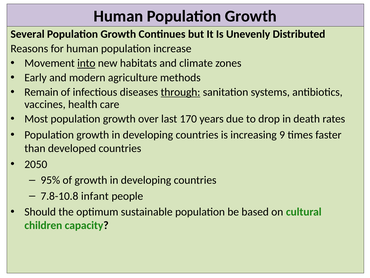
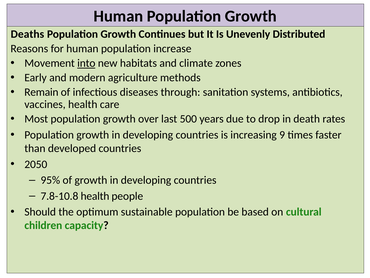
Several: Several -> Deaths
through underline: present -> none
170: 170 -> 500
7.8-10.8 infant: infant -> health
